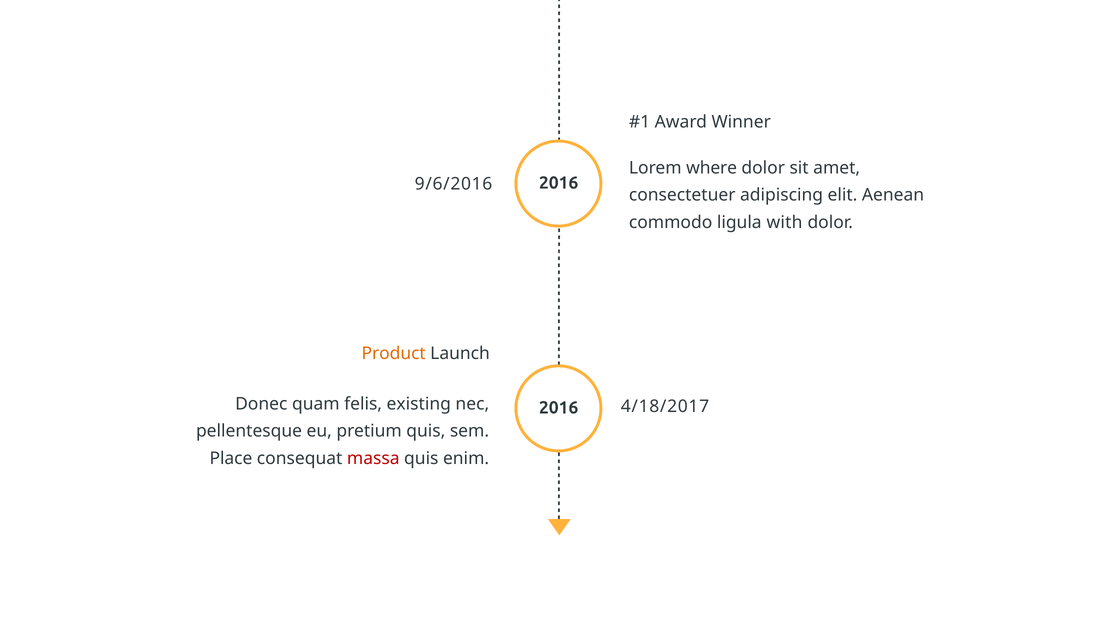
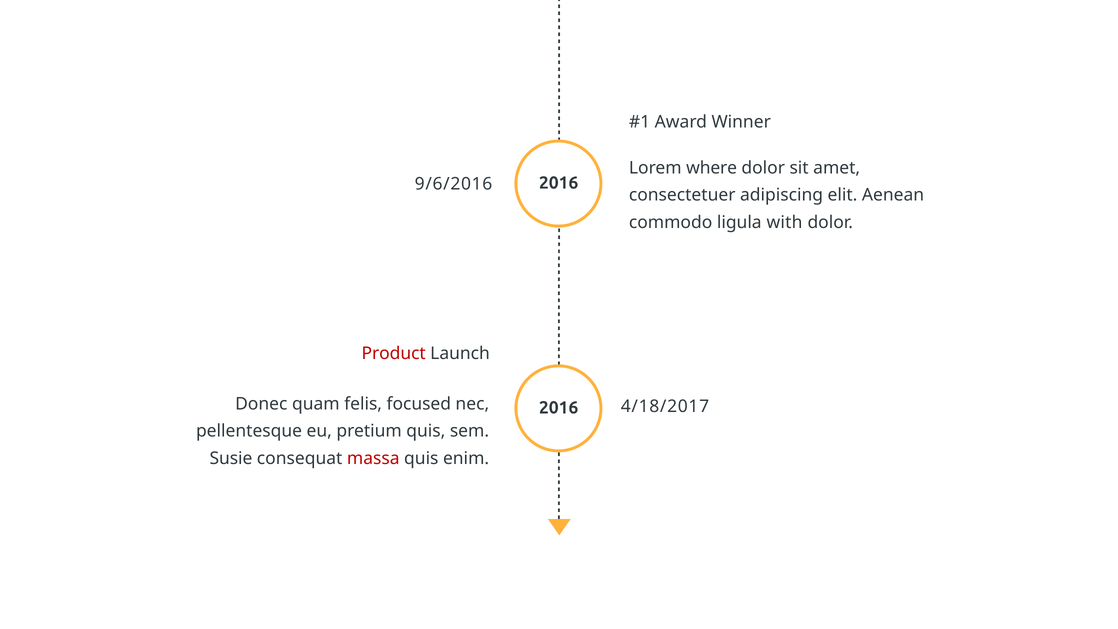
Product colour: orange -> red
existing: existing -> focused
Place: Place -> Susie
